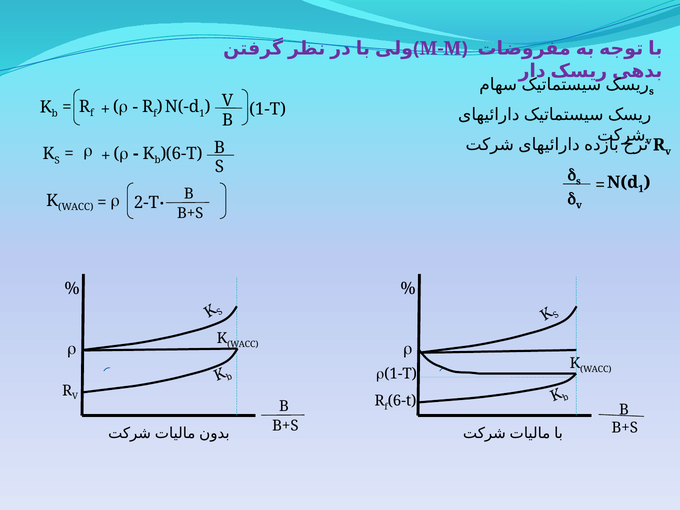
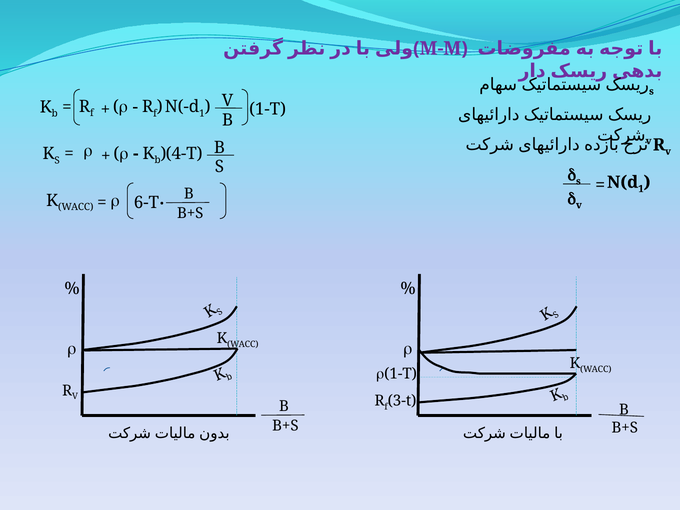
6-T at (184, 154): 6-T -> 4-T
2-T: 2-T -> 6-T
6-t at (402, 401): 6-t -> 3-t
